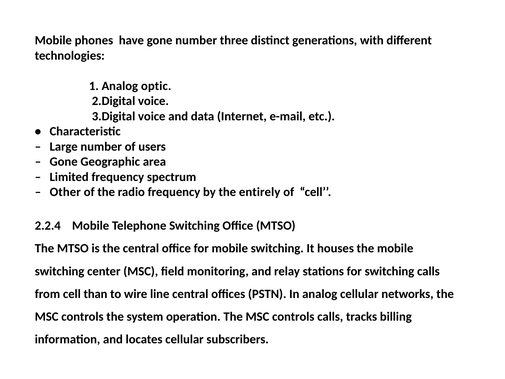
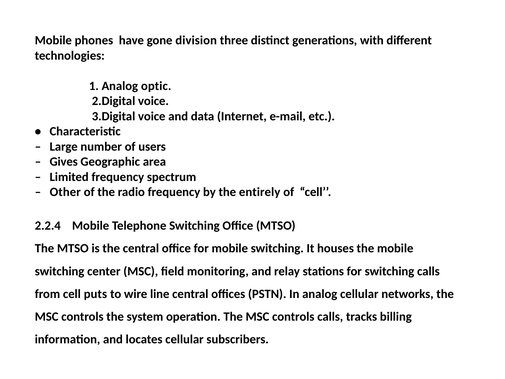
gone number: number -> division
Gone at (64, 162): Gone -> Gives
than: than -> puts
